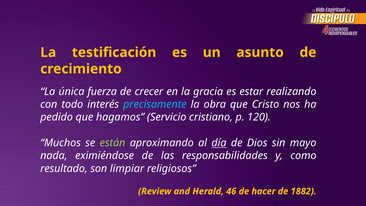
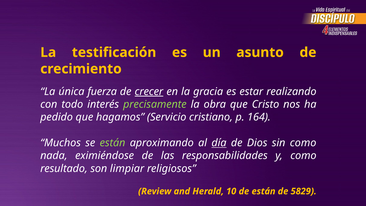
crecer underline: none -> present
precisamente colour: light blue -> light green
120: 120 -> 164
sin mayo: mayo -> como
46: 46 -> 10
de hacer: hacer -> están
1882: 1882 -> 5829
